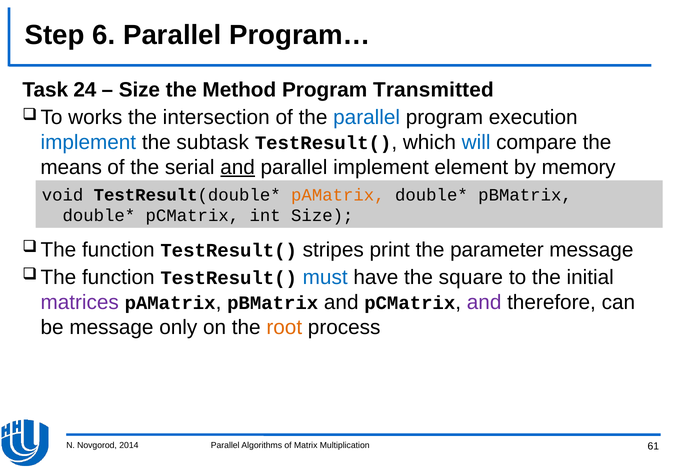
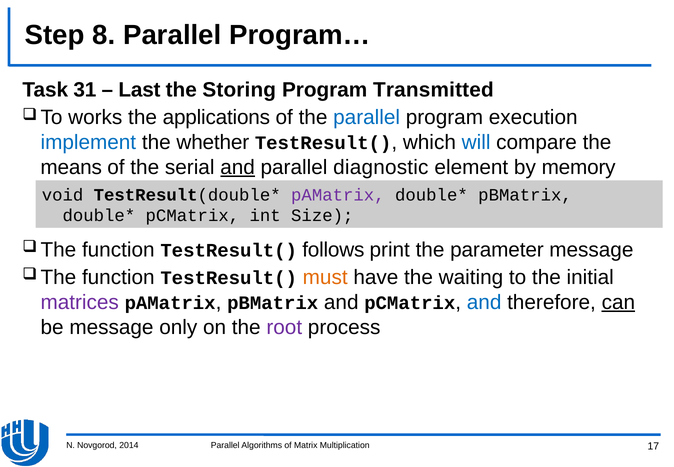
6: 6 -> 8
24: 24 -> 31
Size at (139, 90): Size -> Last
Method: Method -> Storing
intersection: intersection -> applications
subtask: subtask -> whether
parallel implement: implement -> diagnostic
pAMatrix colour: orange -> purple
stripes: stripes -> follows
must colour: blue -> orange
square: square -> waiting
and at (484, 302) colour: purple -> blue
can underline: none -> present
root colour: orange -> purple
61: 61 -> 17
